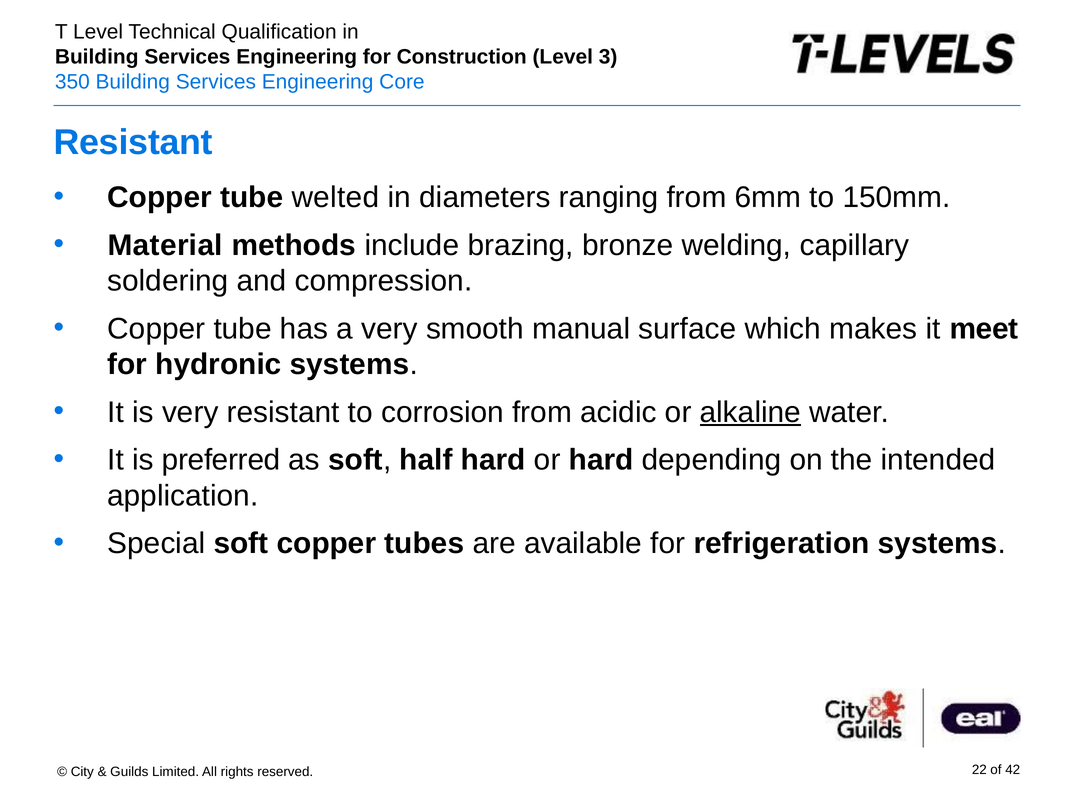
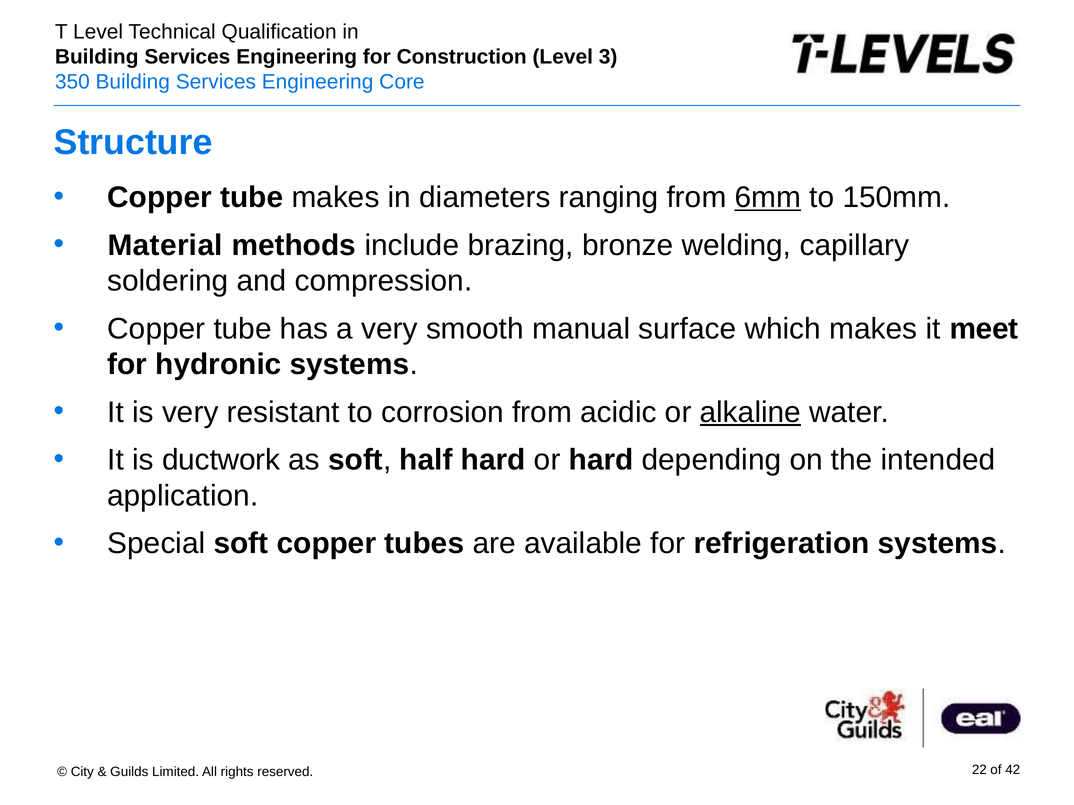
Resistant at (133, 142): Resistant -> Structure
tube welted: welted -> makes
6mm underline: none -> present
preferred: preferred -> ductwork
